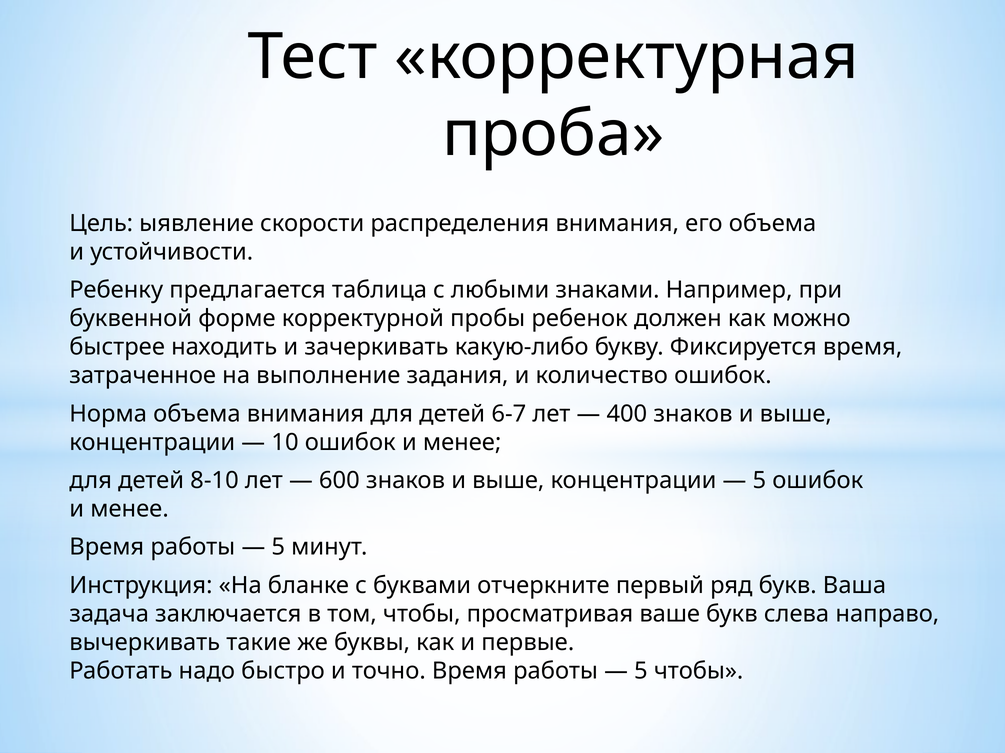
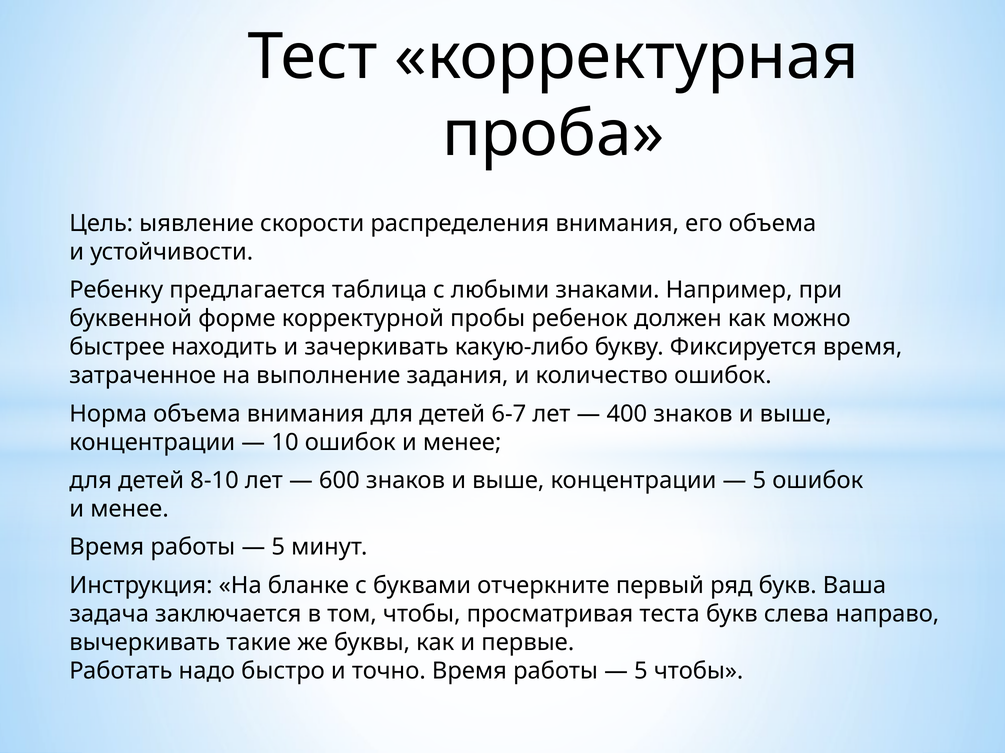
ваше: ваше -> теста
